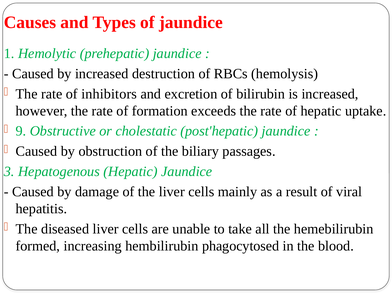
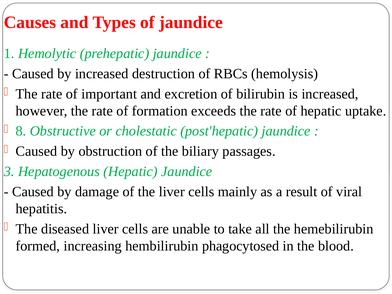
inhibitors: inhibitors -> important
9: 9 -> 8
